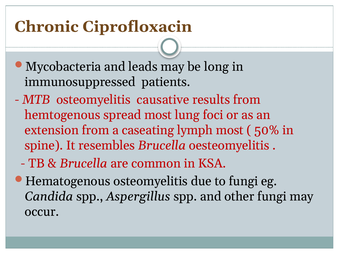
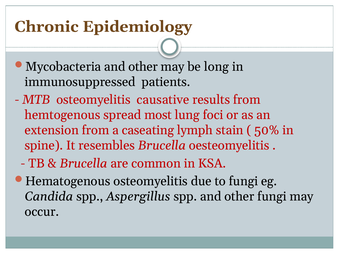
Ciprofloxacin: Ciprofloxacin -> Epidemiology
Mycobacteria and leads: leads -> other
lymph most: most -> stain
